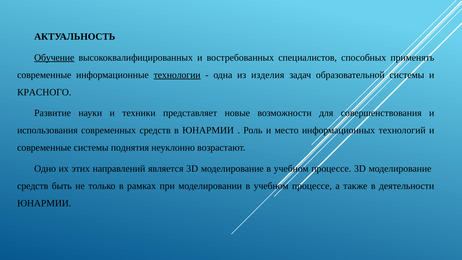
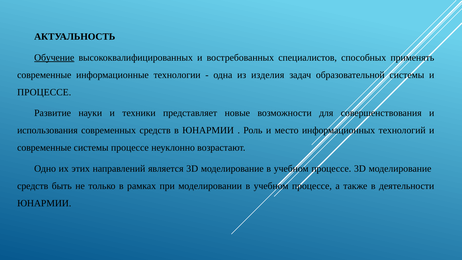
технологии underline: present -> none
КРАСНОГО at (44, 92): КРАСНОГО -> ПРОЦЕССЕ
системы поднятия: поднятия -> процессе
